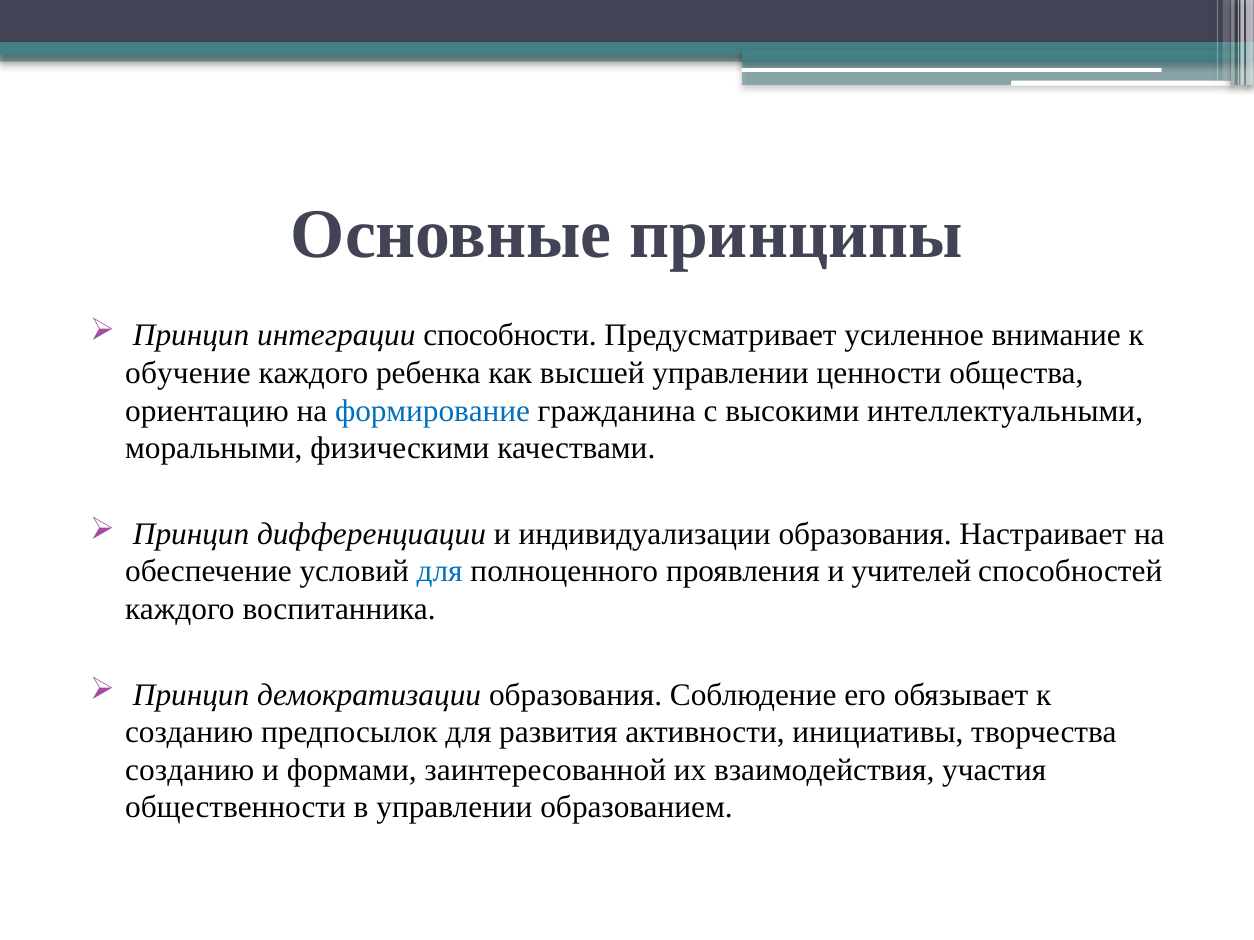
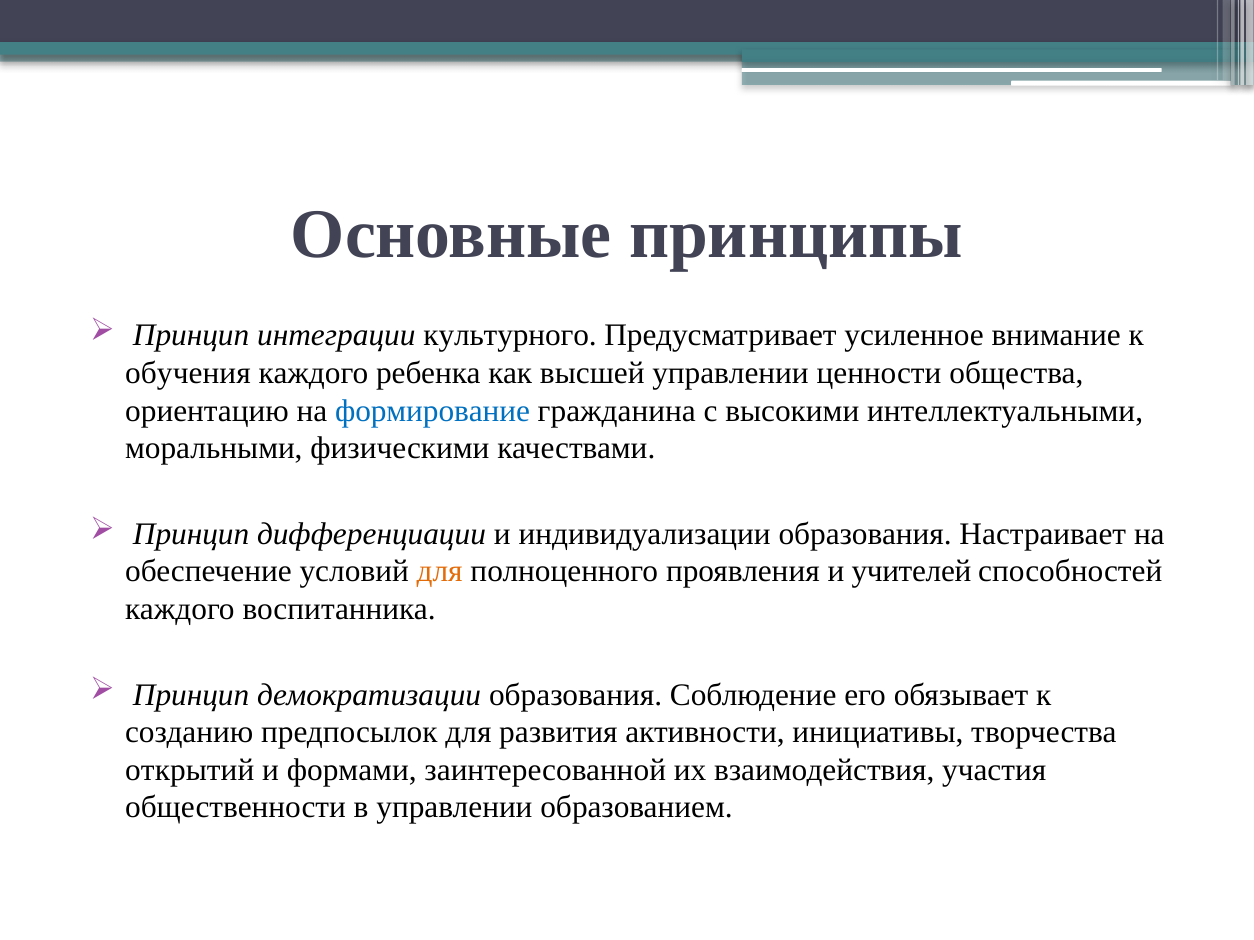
способности: способности -> культурного
обучение: обучение -> обучения
для at (440, 572) colour: blue -> orange
созданию at (190, 770): созданию -> открытий
